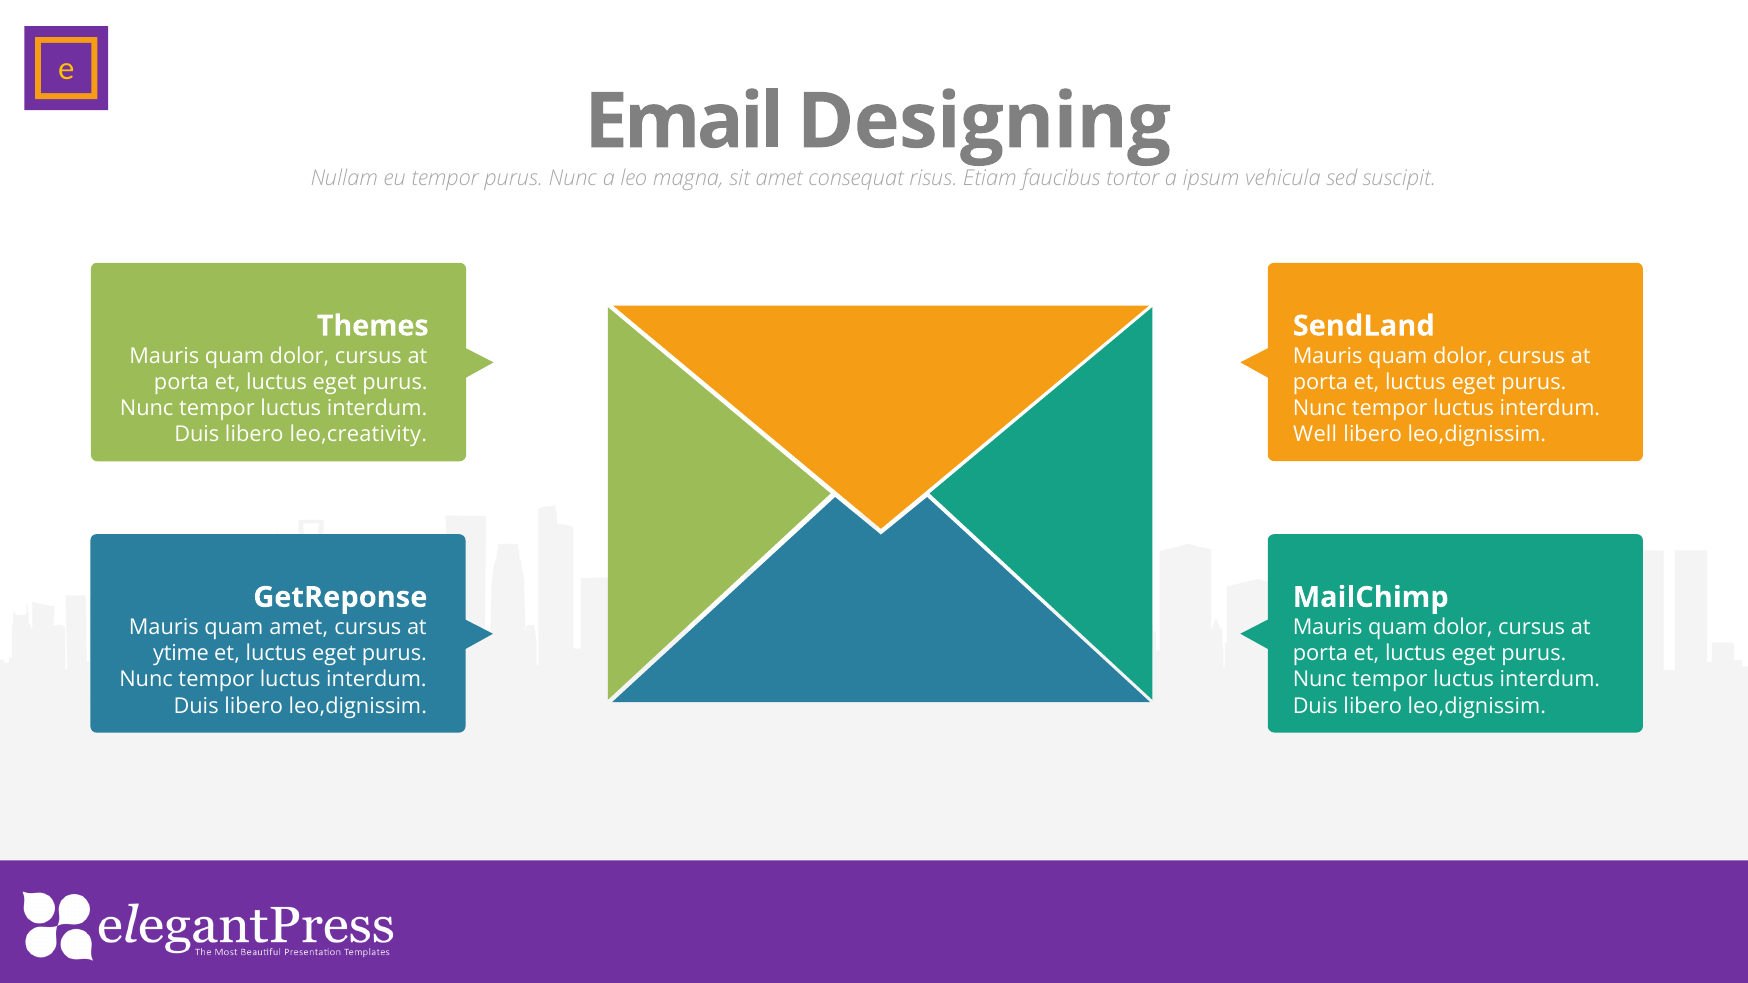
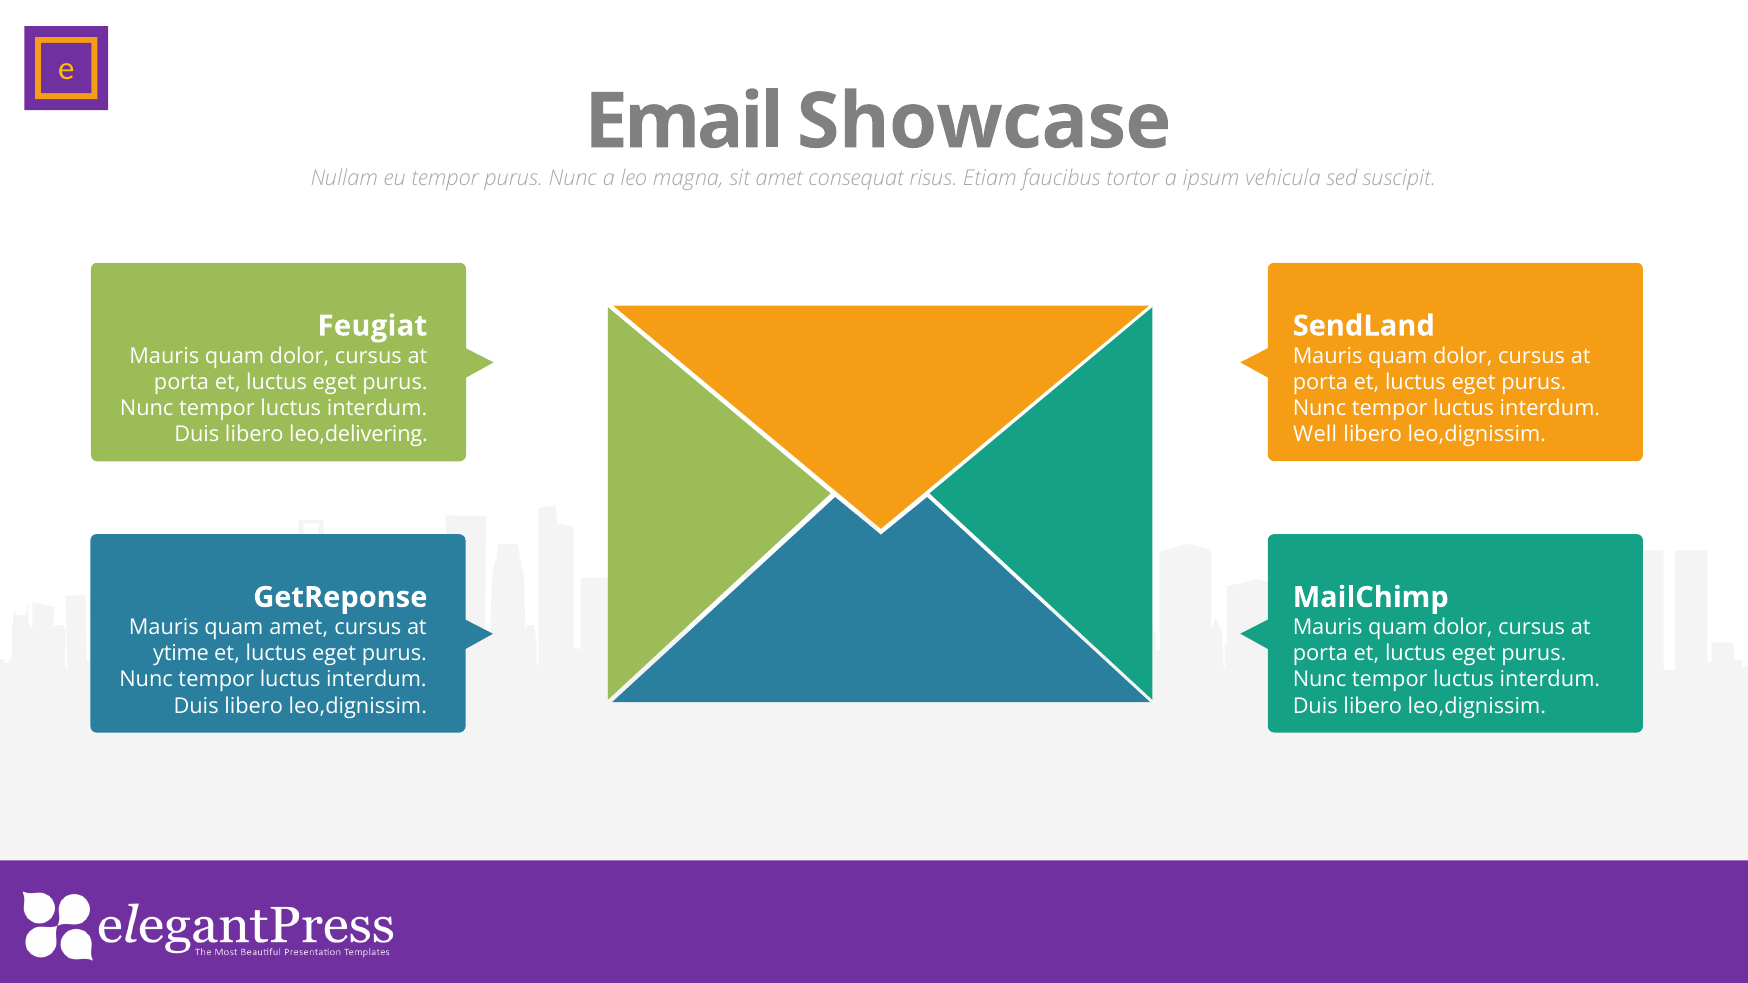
Designing: Designing -> Showcase
Themes: Themes -> Feugiat
leo,creativity: leo,creativity -> leo,delivering
